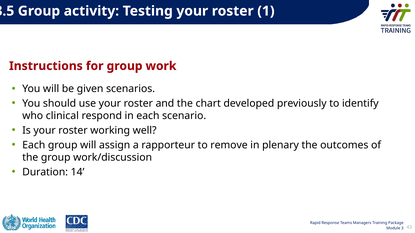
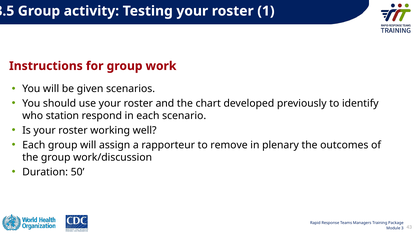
clinical: clinical -> station
14: 14 -> 50
